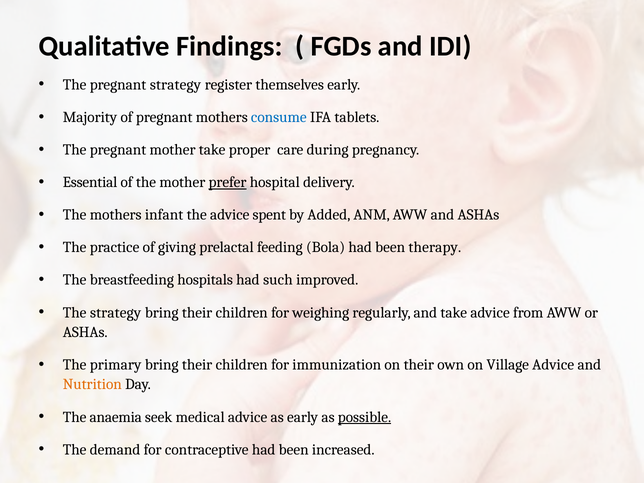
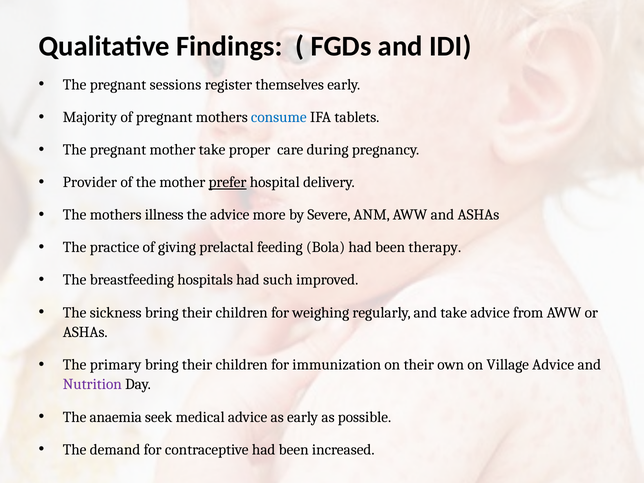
pregnant strategy: strategy -> sessions
Essential: Essential -> Provider
infant: infant -> illness
spent: spent -> more
Added: Added -> Severe
The strategy: strategy -> sickness
Nutrition colour: orange -> purple
possible underline: present -> none
